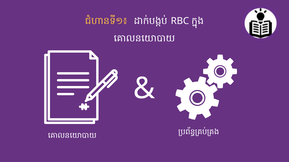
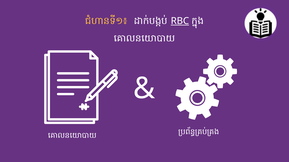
RBC underline: none -> present
